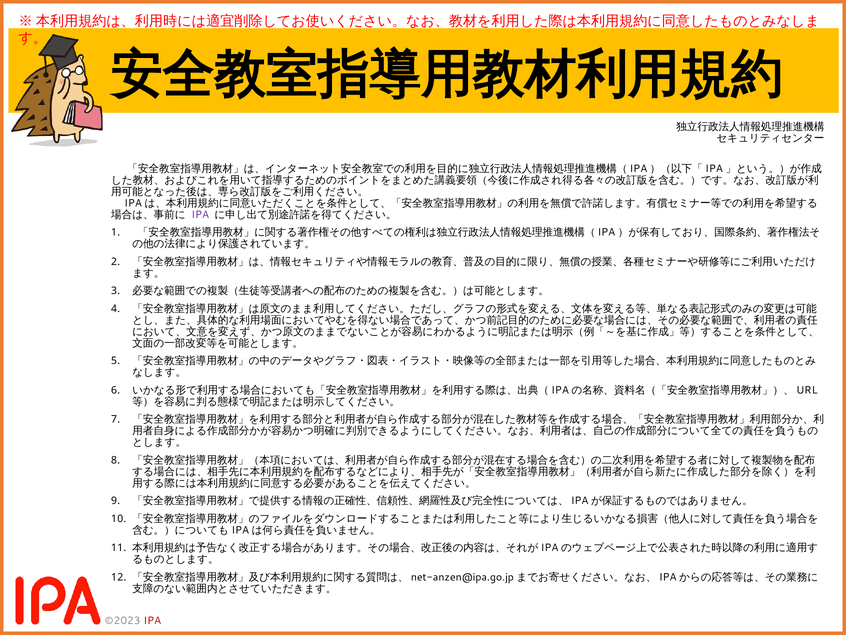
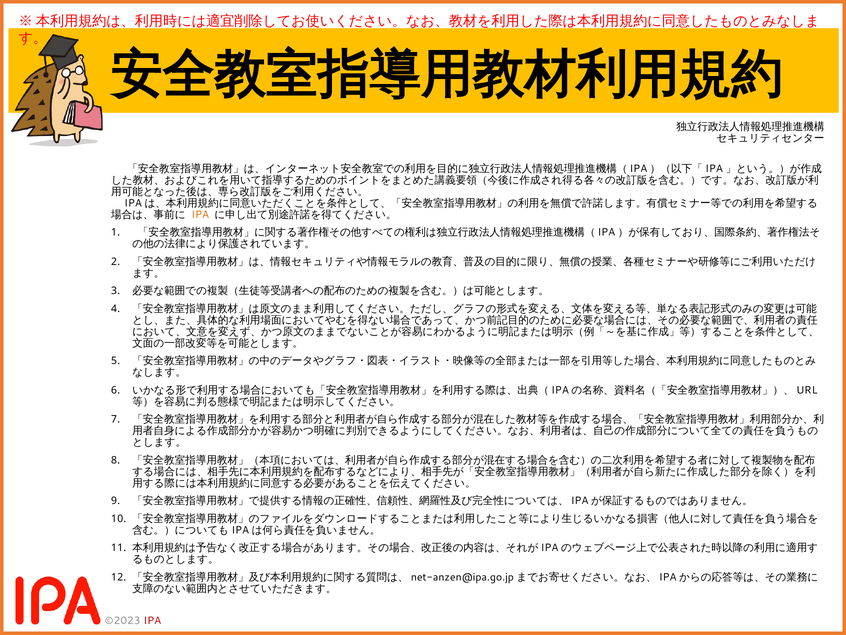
IPA at (200, 214) colour: purple -> orange
